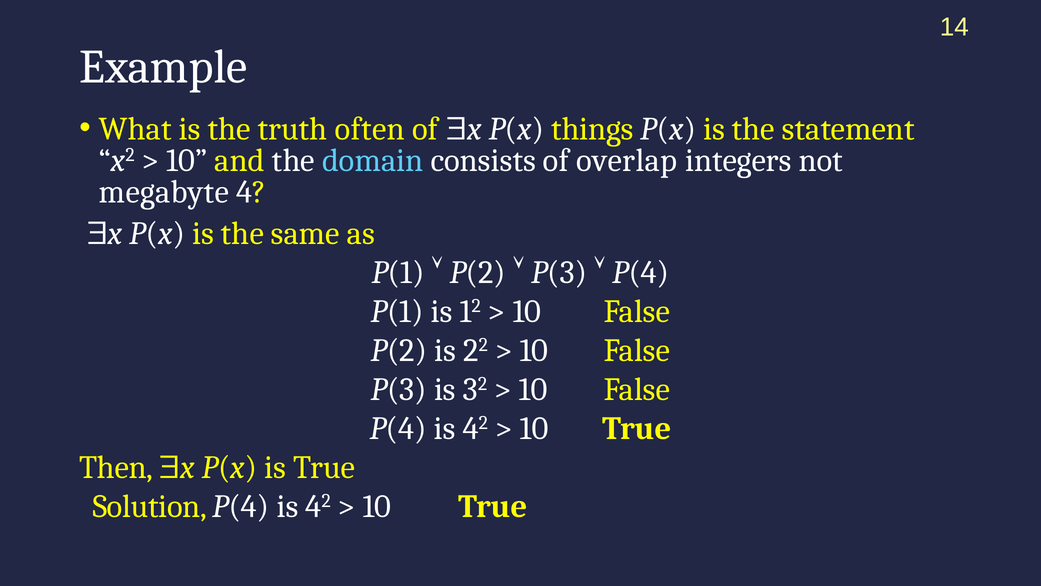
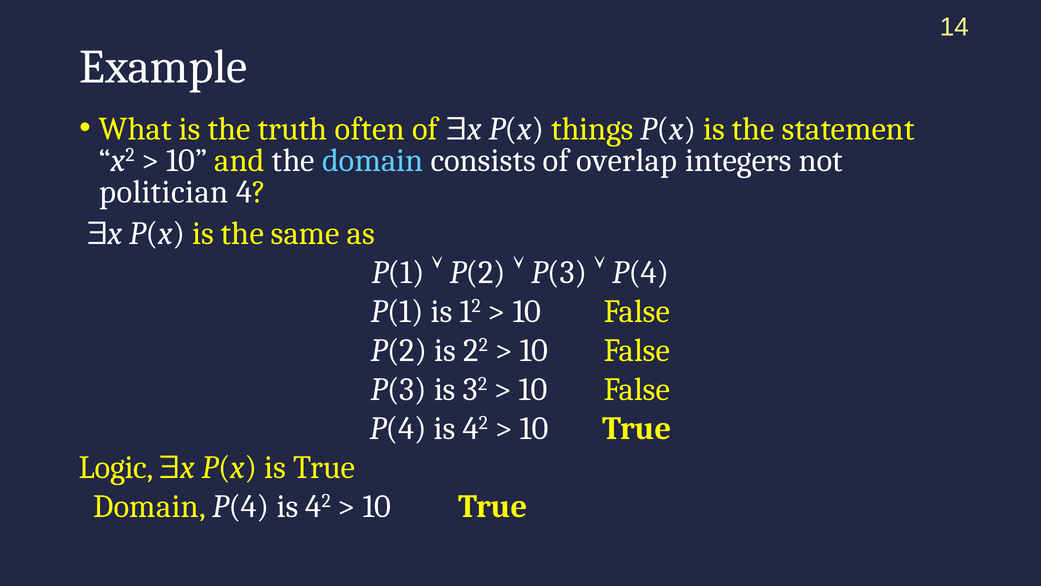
megabyte: megabyte -> politician
Then: Then -> Logic
Solution at (150, 506): Solution -> Domain
